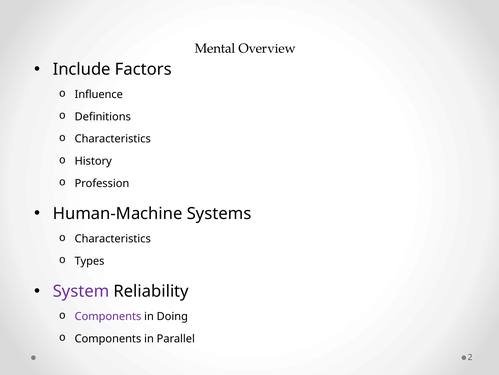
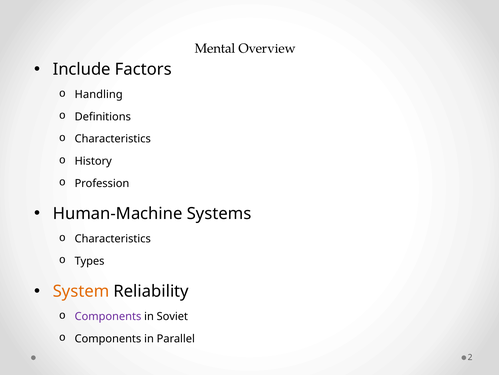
Influence: Influence -> Handling
System colour: purple -> orange
Doing: Doing -> Soviet
